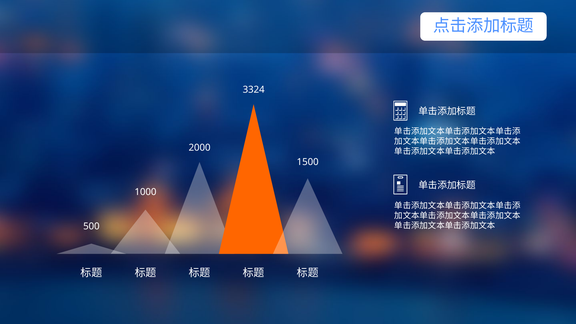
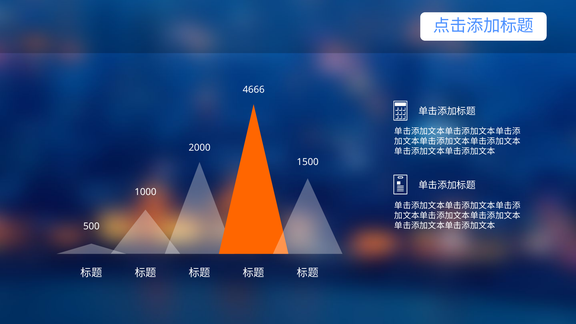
3324: 3324 -> 4666
